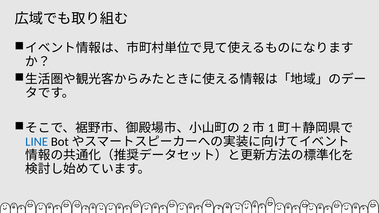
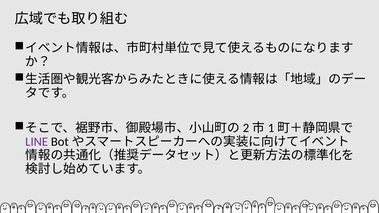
LINE colour: blue -> purple
